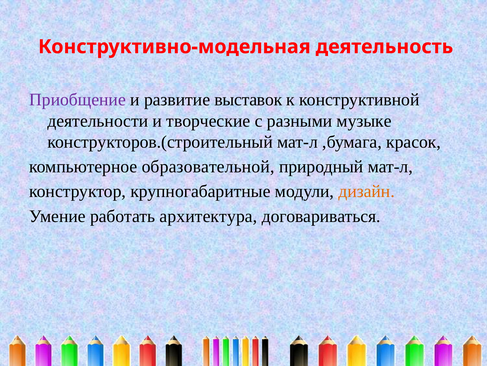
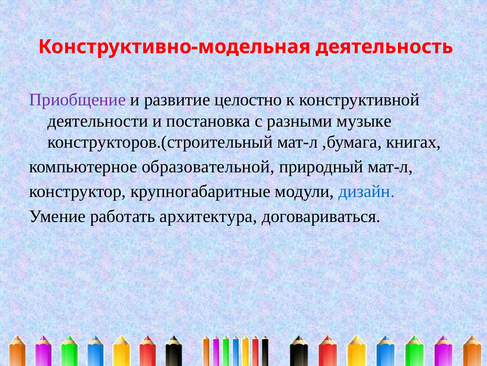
выставок: выставок -> целостно
творческие: творческие -> постановка
красок: красок -> книгах
дизайн colour: orange -> blue
